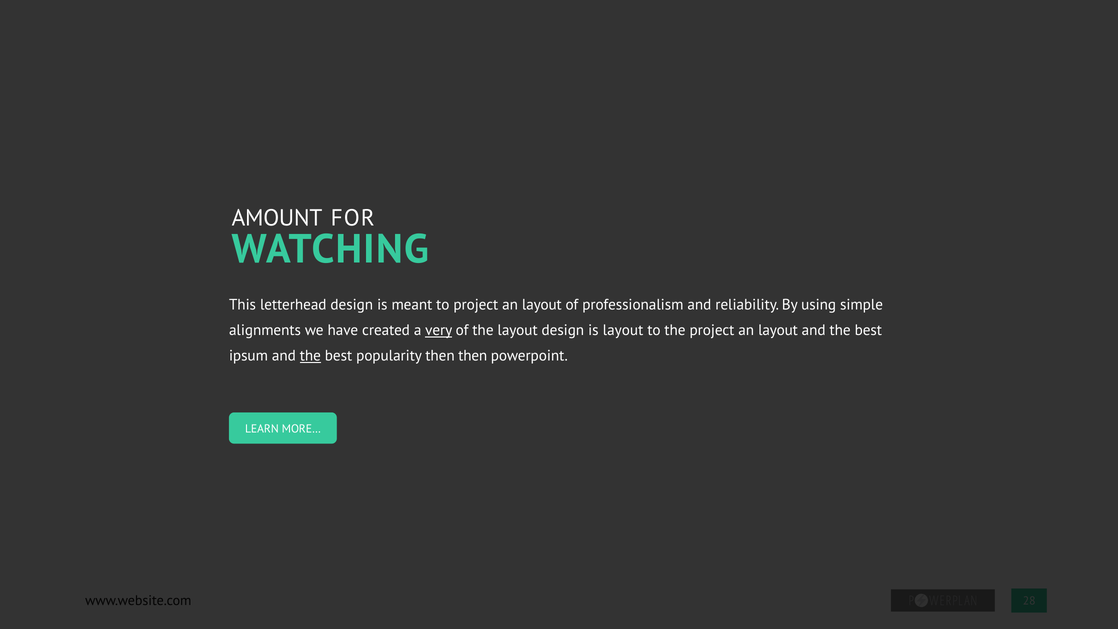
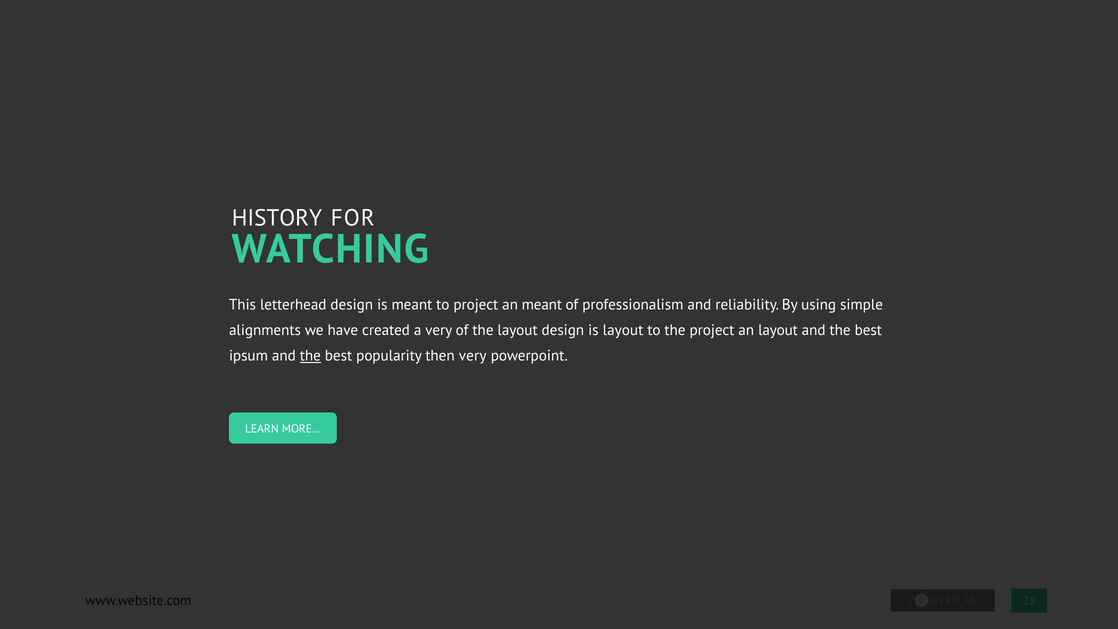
AMOUNT: AMOUNT -> HISTORY
to project an layout: layout -> meant
very at (439, 330) underline: present -> none
then then: then -> very
